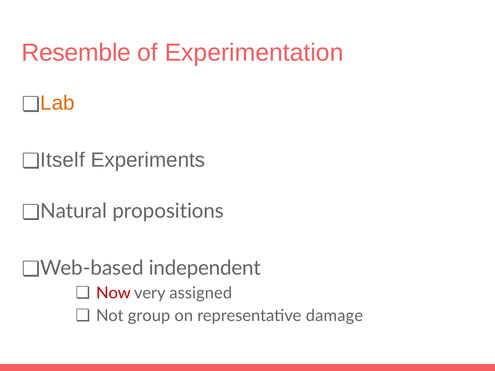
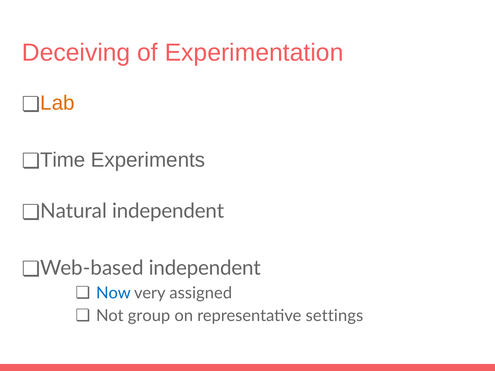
Resemble: Resemble -> Deceiving
Itself: Itself -> Time
propositions at (168, 211): propositions -> independent
Now colour: red -> blue
damage: damage -> settings
